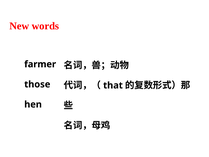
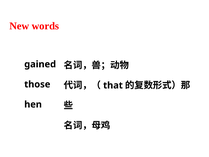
farmer: farmer -> gained
